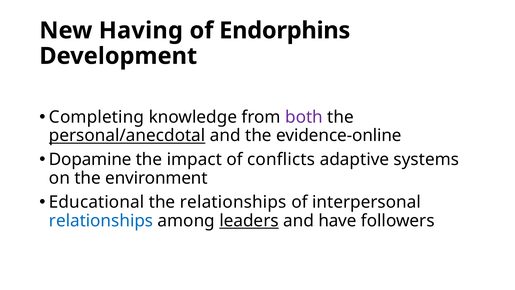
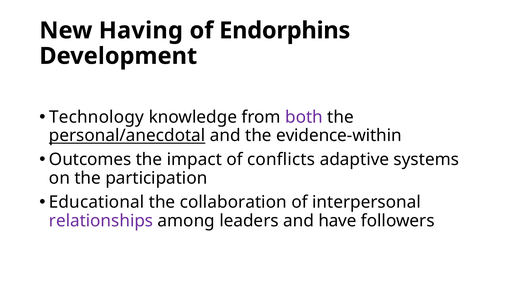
Completing: Completing -> Technology
evidence-online: evidence-online -> evidence-within
Dopamine: Dopamine -> Outcomes
environment: environment -> participation
the relationships: relationships -> collaboration
relationships at (101, 220) colour: blue -> purple
leaders underline: present -> none
